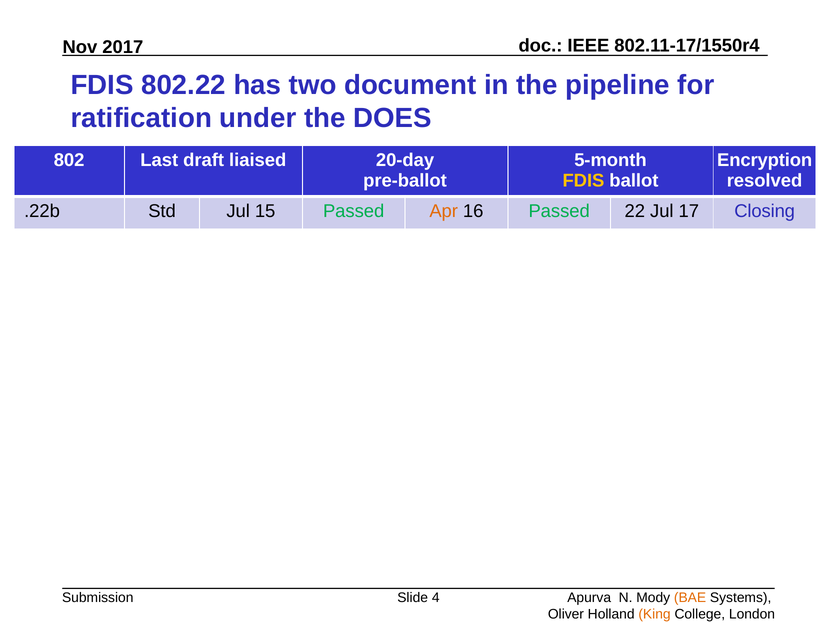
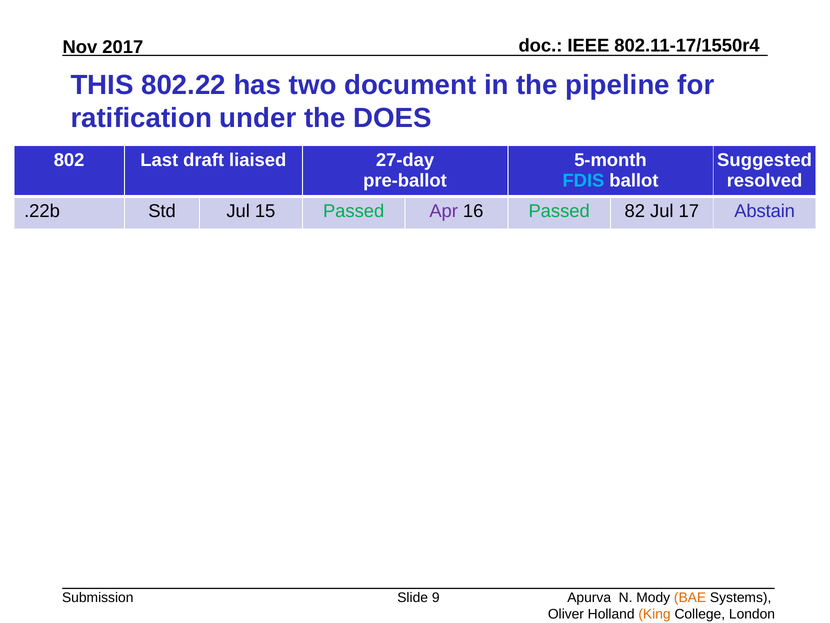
FDIS at (102, 85): FDIS -> THIS
20-day: 20-day -> 27-day
Encryption: Encryption -> Suggested
FDIS at (583, 180) colour: yellow -> light blue
Apr colour: orange -> purple
22: 22 -> 82
Closing: Closing -> Abstain
4: 4 -> 9
